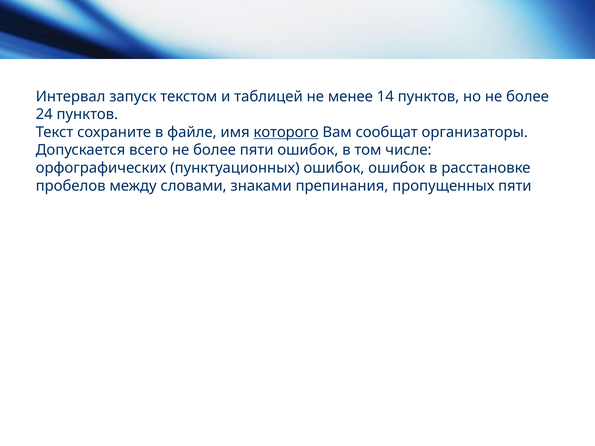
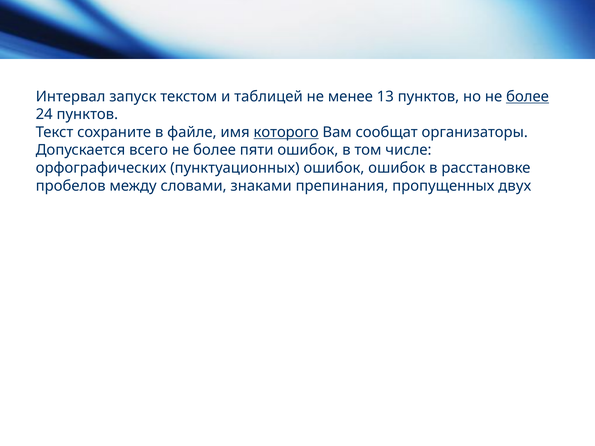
14: 14 -> 13
более at (528, 97) underline: none -> present
пропущенных пяти: пяти -> двух
